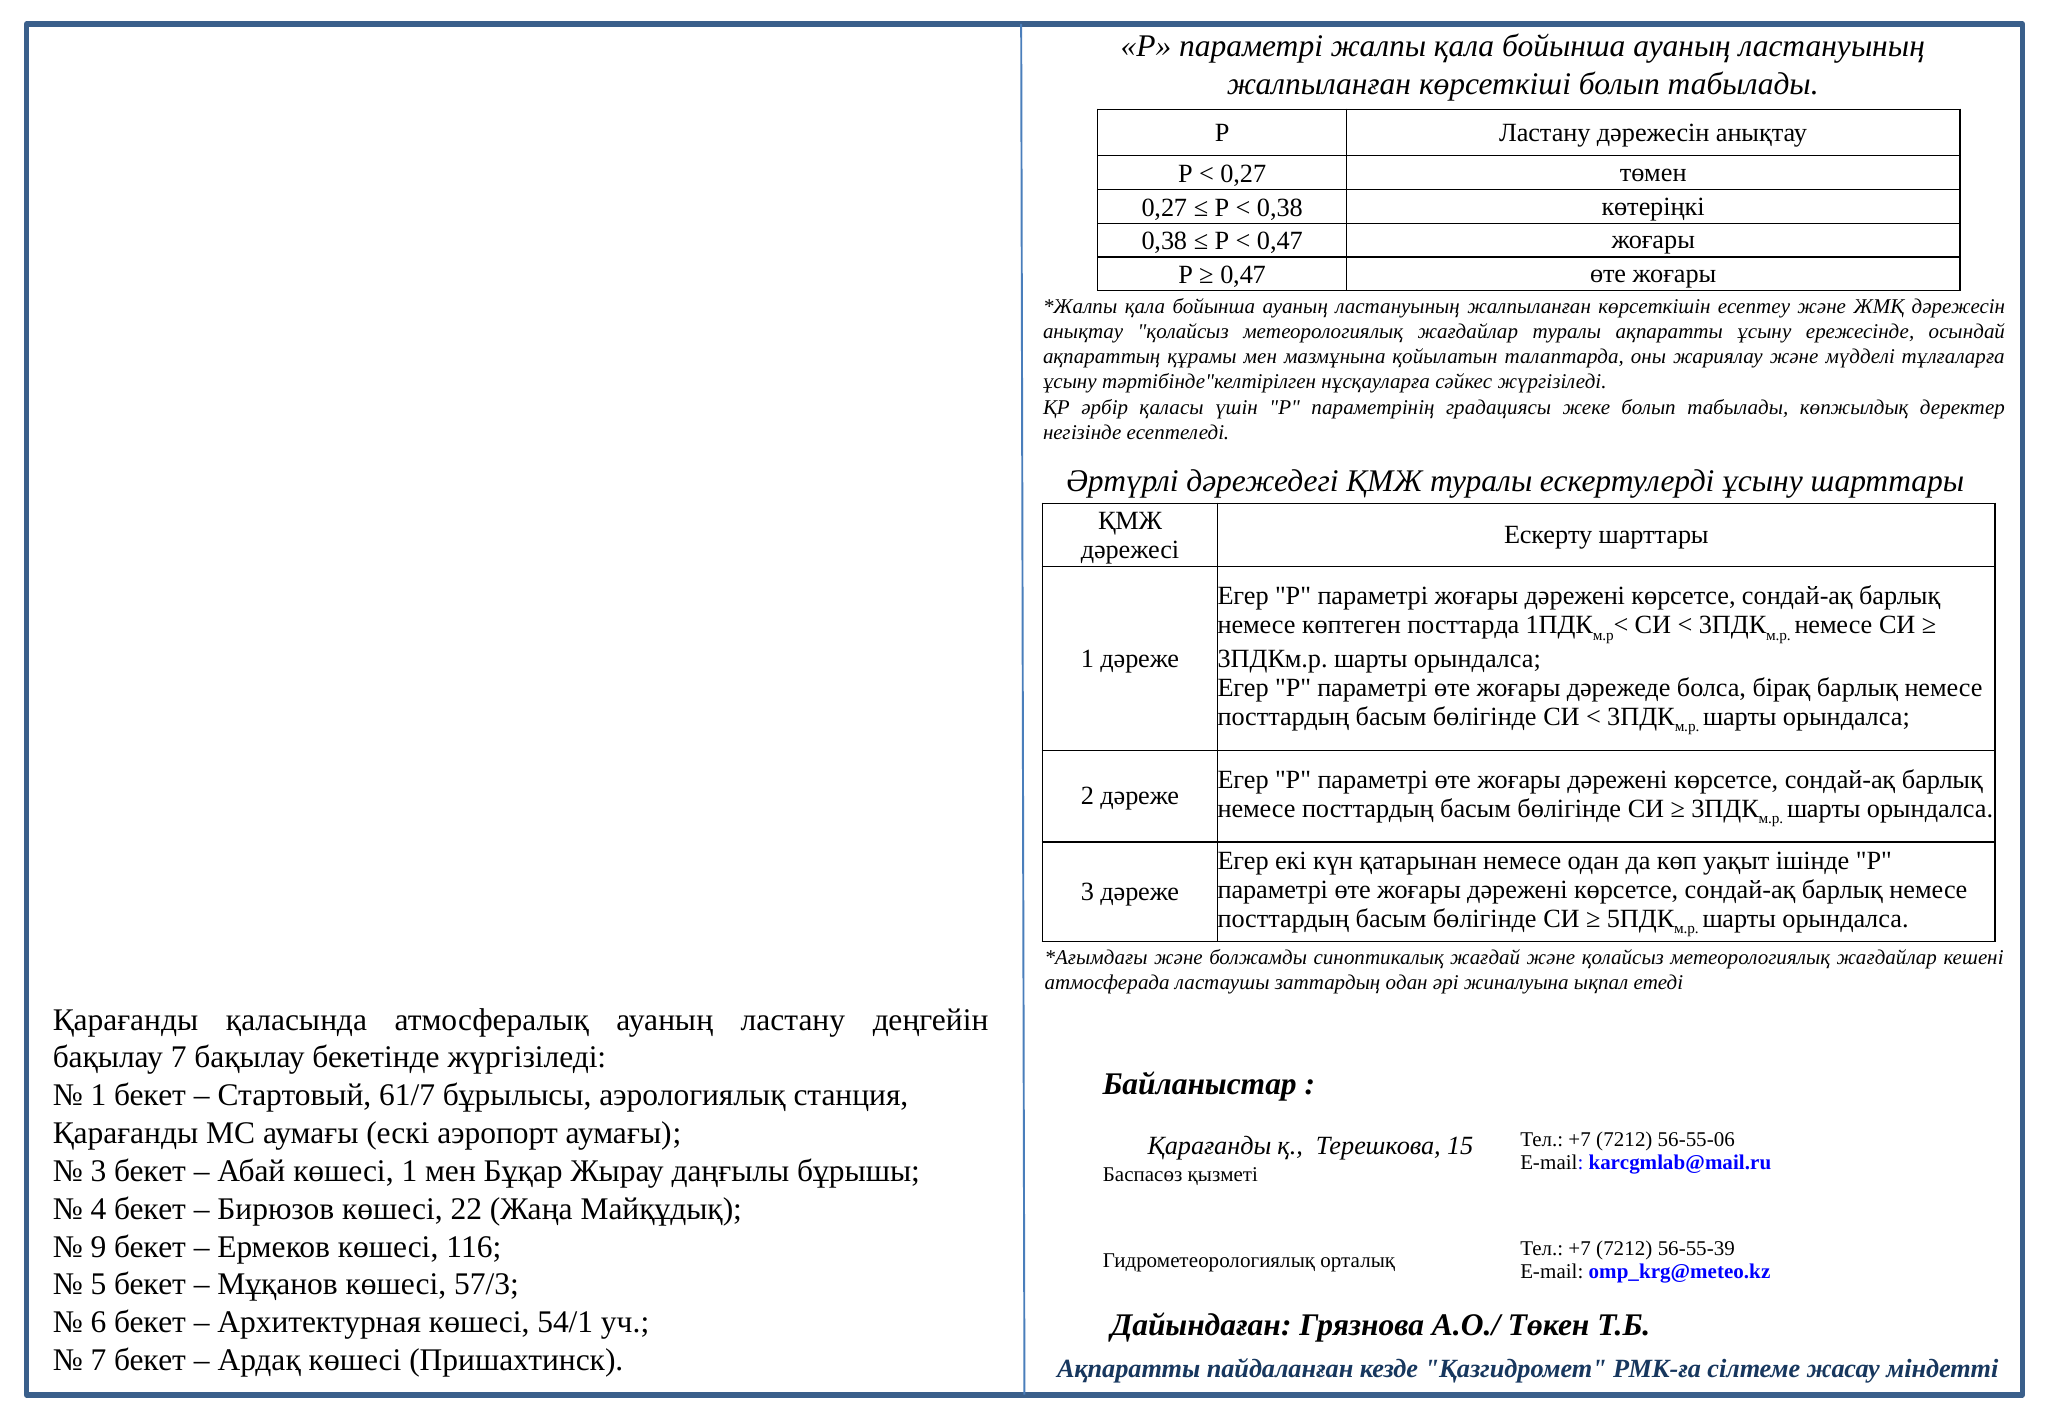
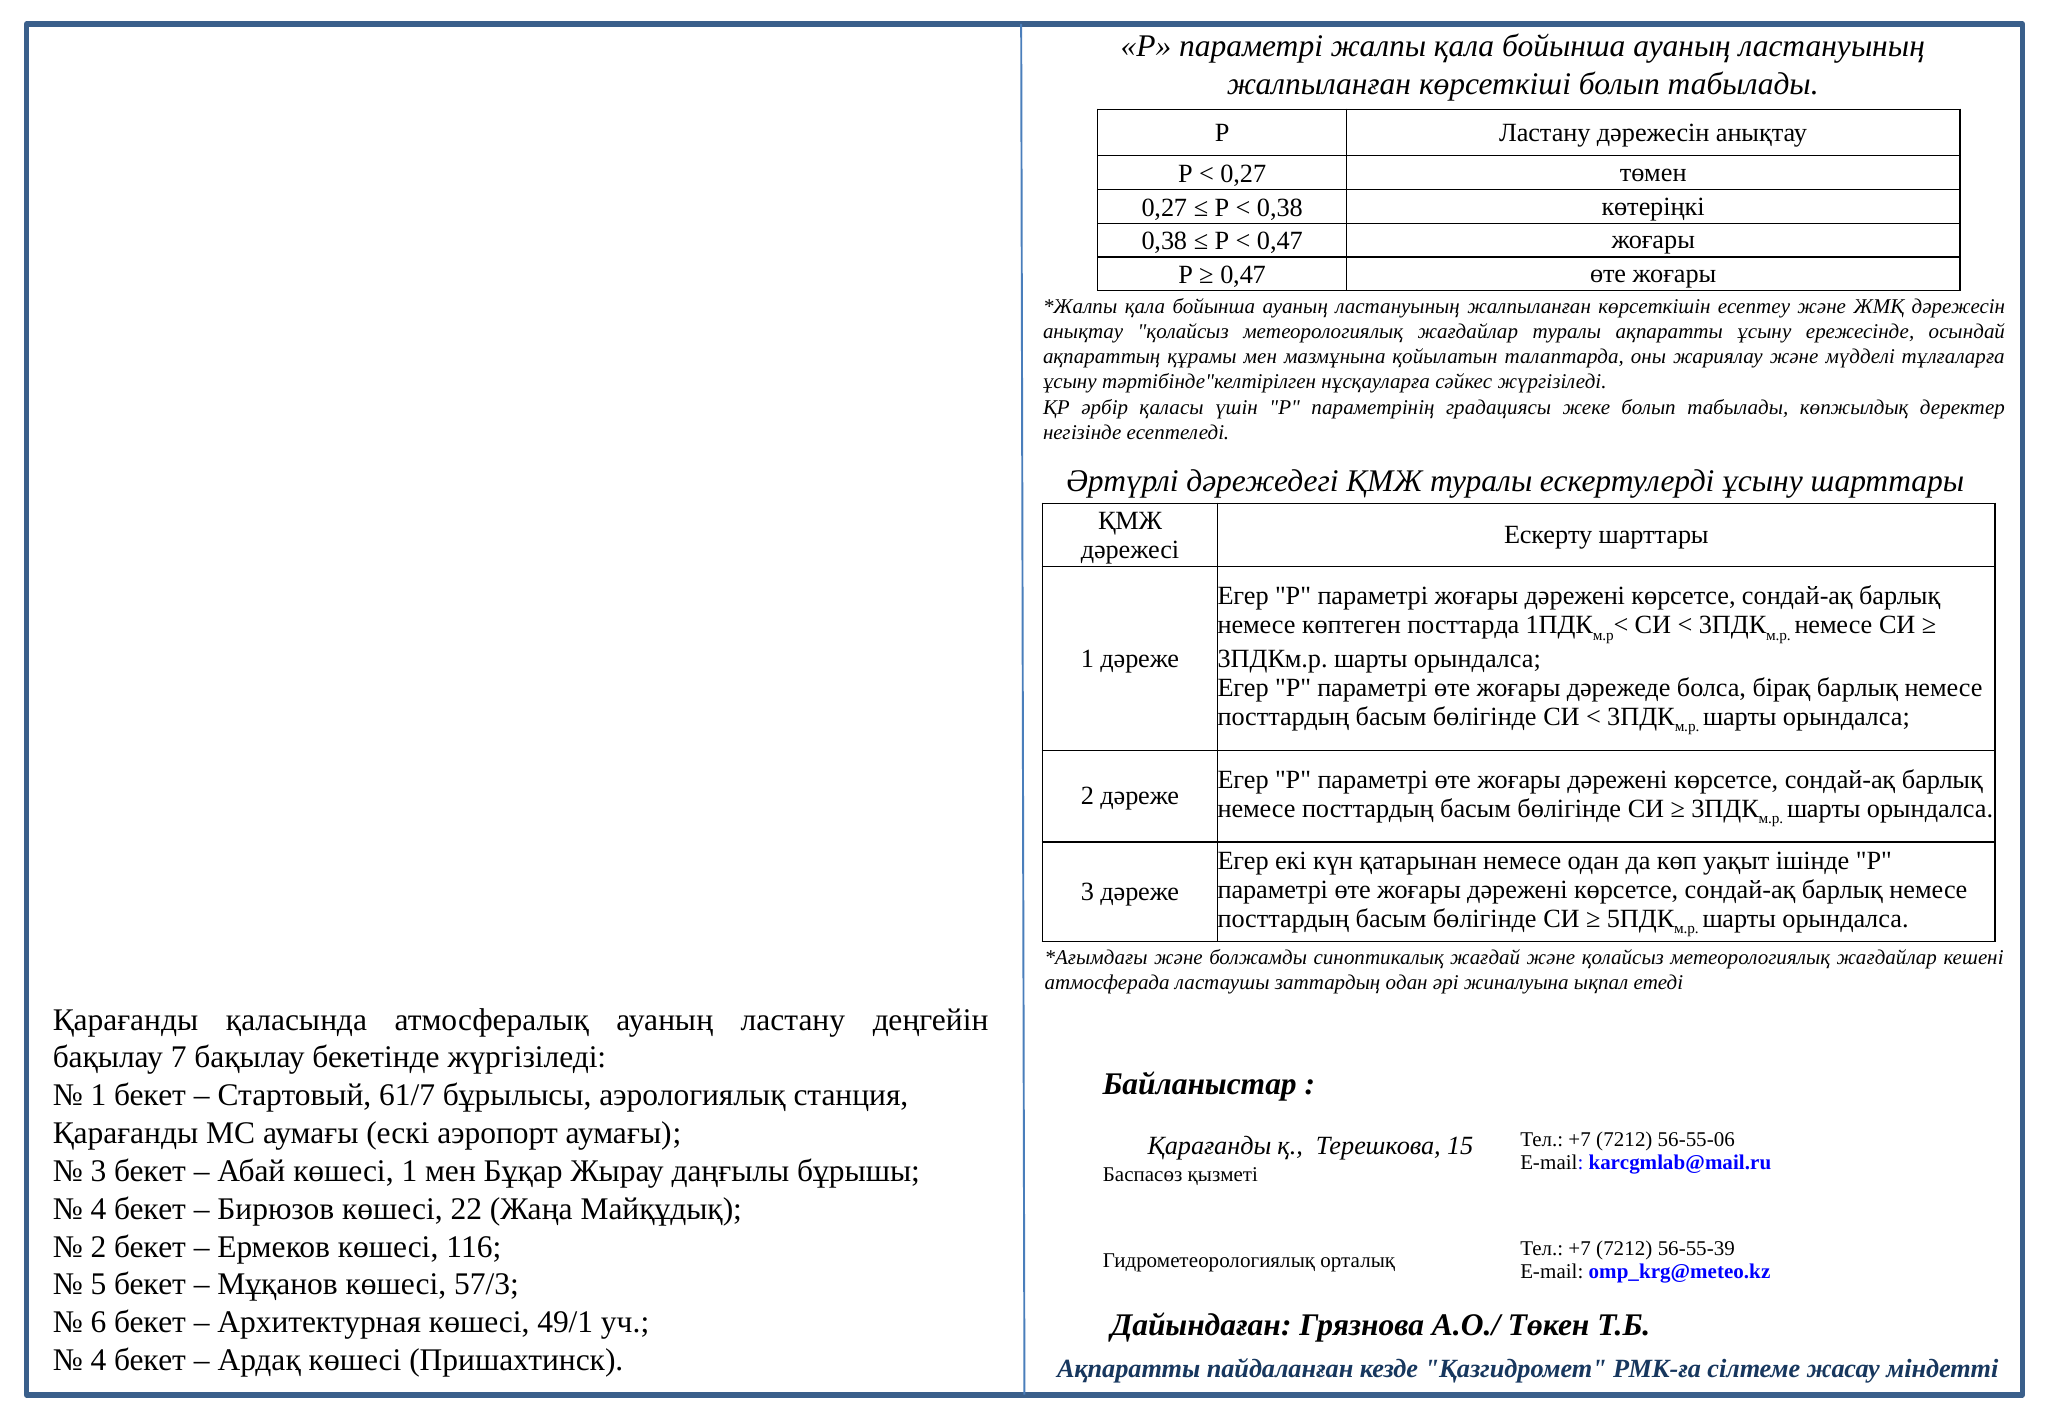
9 at (98, 1246): 9 -> 2
54/1: 54/1 -> 49/1
7 at (98, 1360): 7 -> 4
